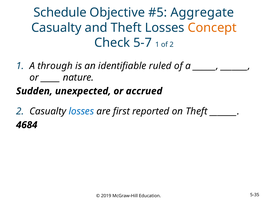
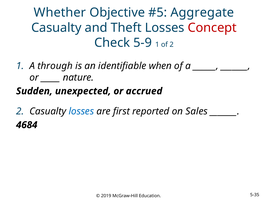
Schedule: Schedule -> Whether
Concept colour: orange -> red
5-7: 5-7 -> 5-9
ruled: ruled -> when
on Theft: Theft -> Sales
